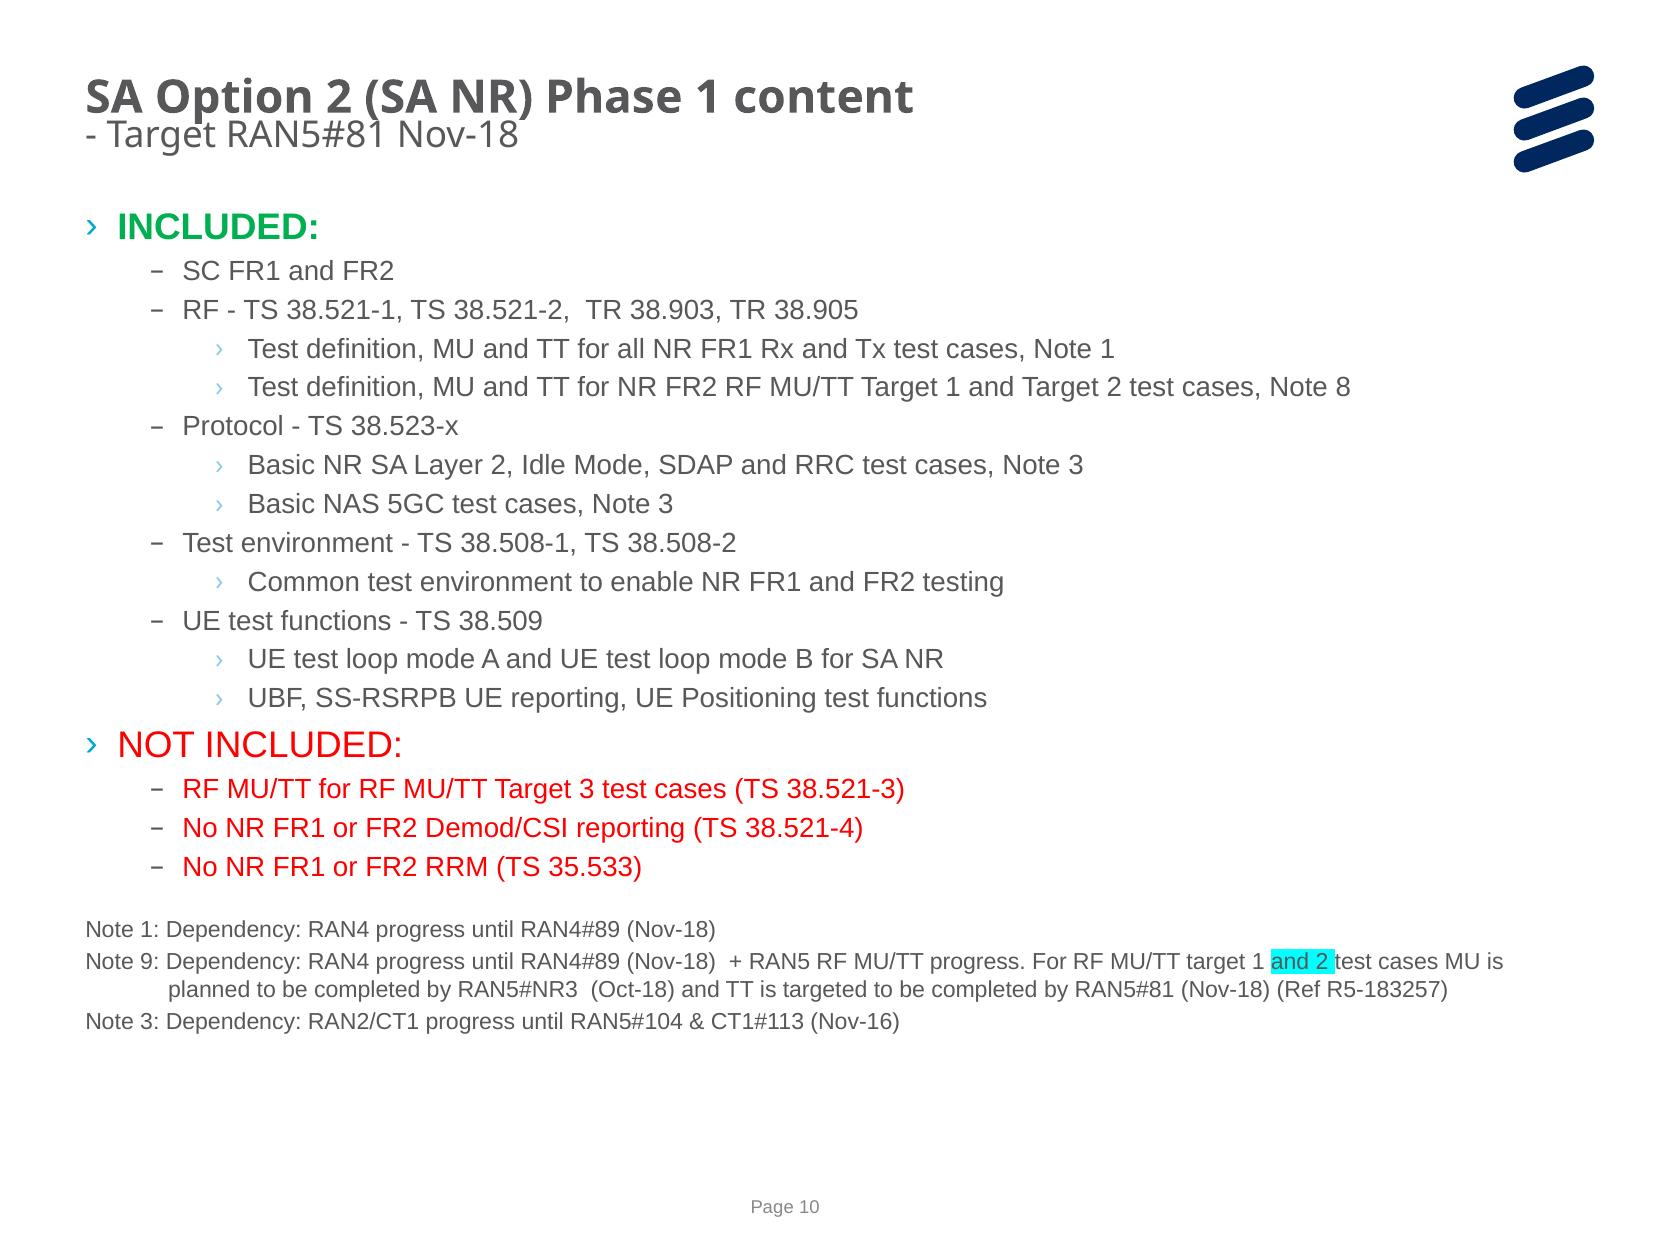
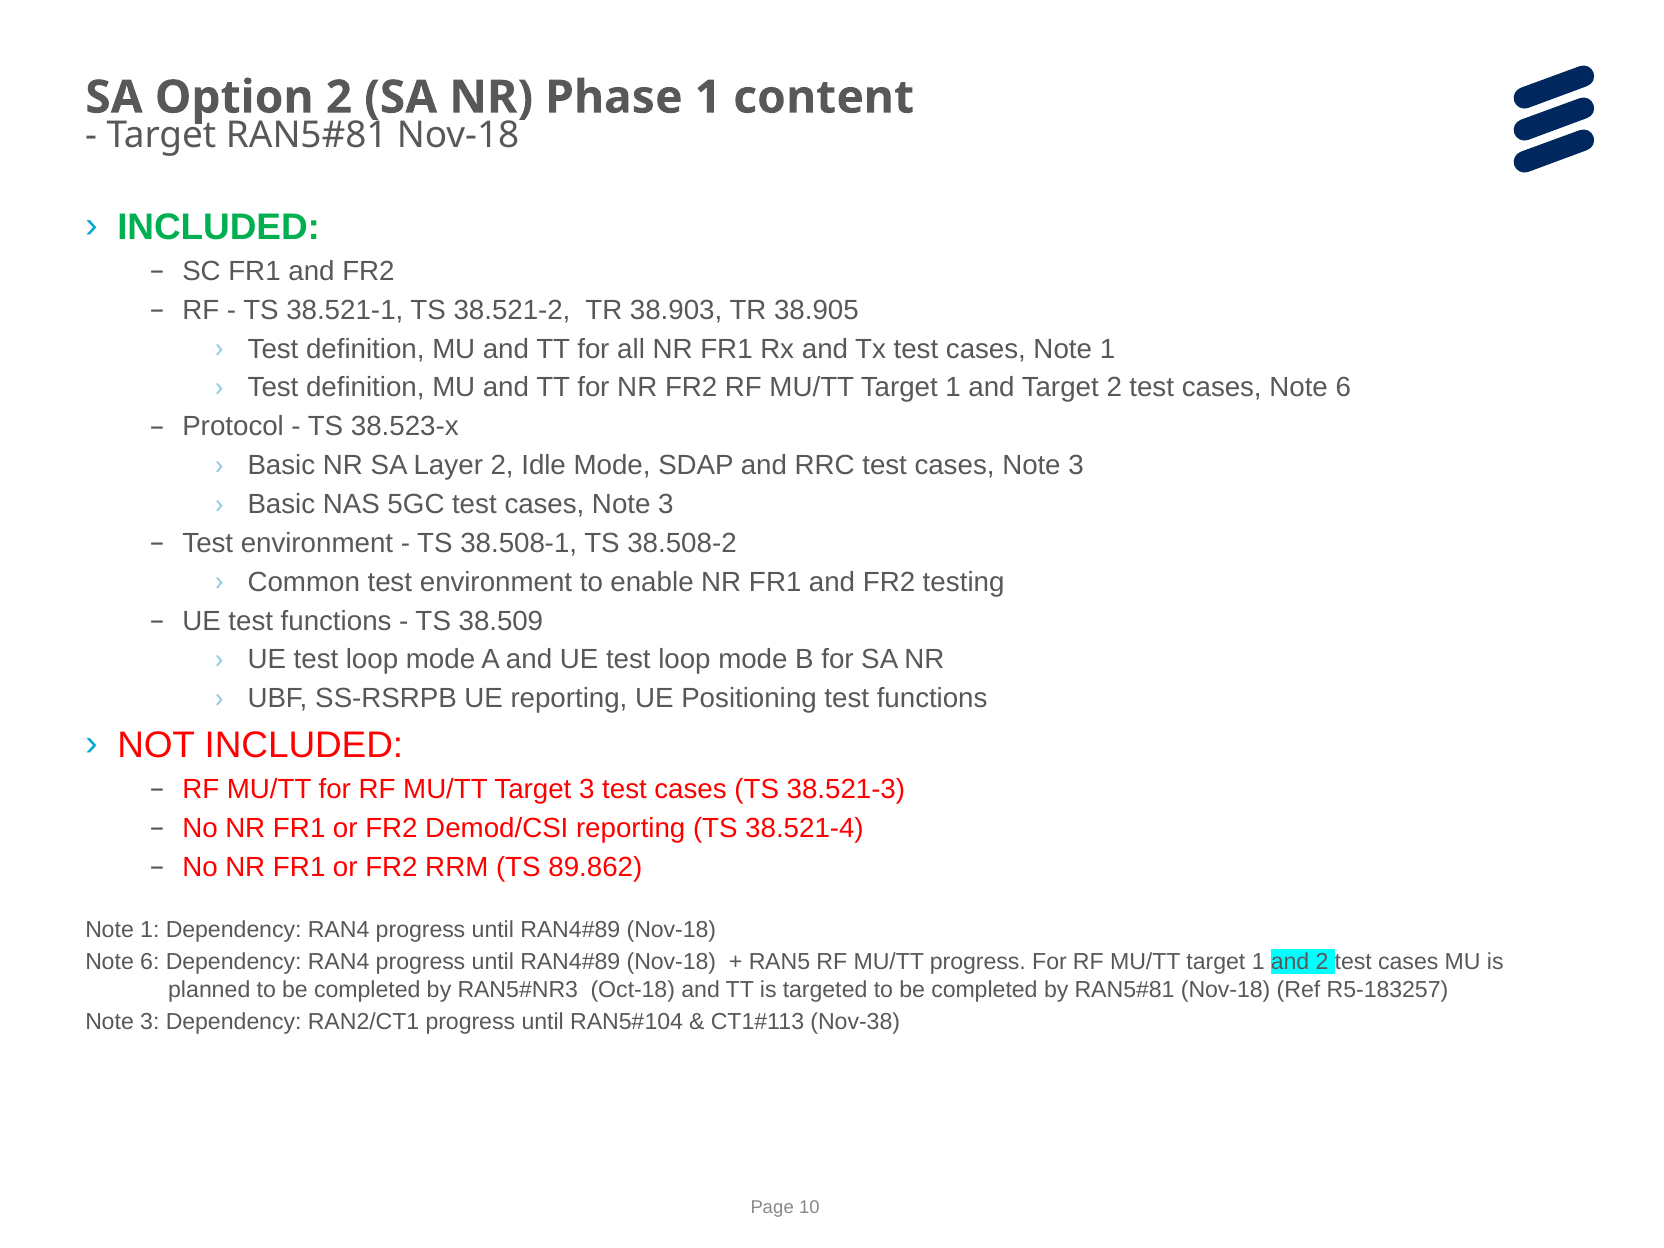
cases Note 8: 8 -> 6
35.533: 35.533 -> 89.862
9 at (150, 962): 9 -> 6
Nov-16: Nov-16 -> Nov-38
